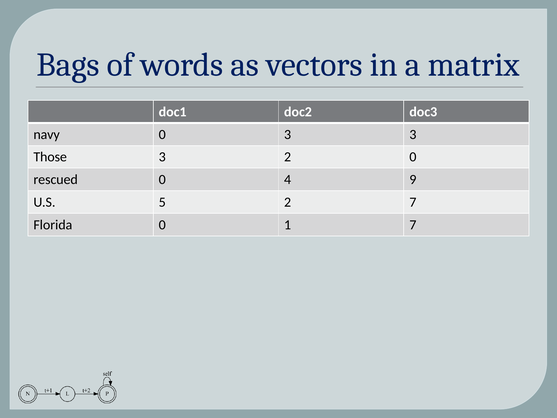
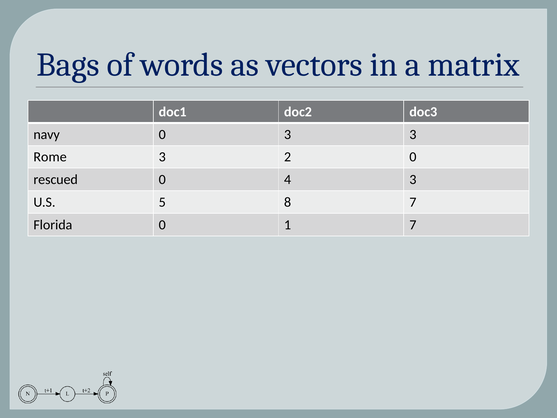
Those: Those -> Rome
4 9: 9 -> 3
5 2: 2 -> 8
